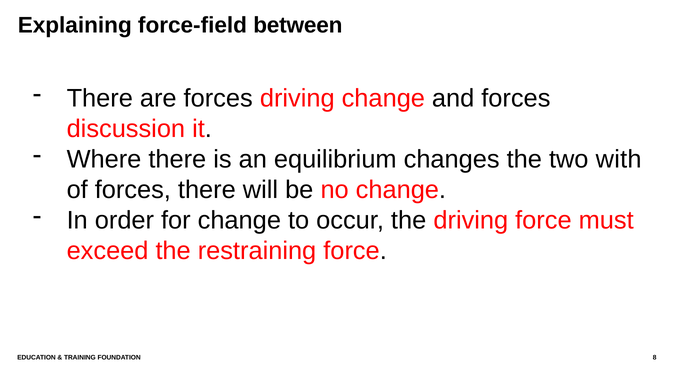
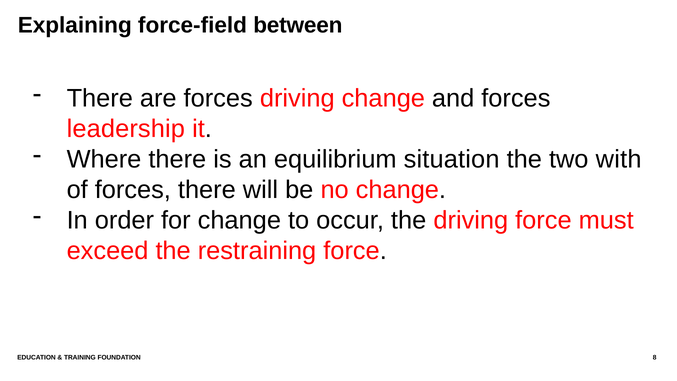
discussion: discussion -> leadership
changes: changes -> situation
